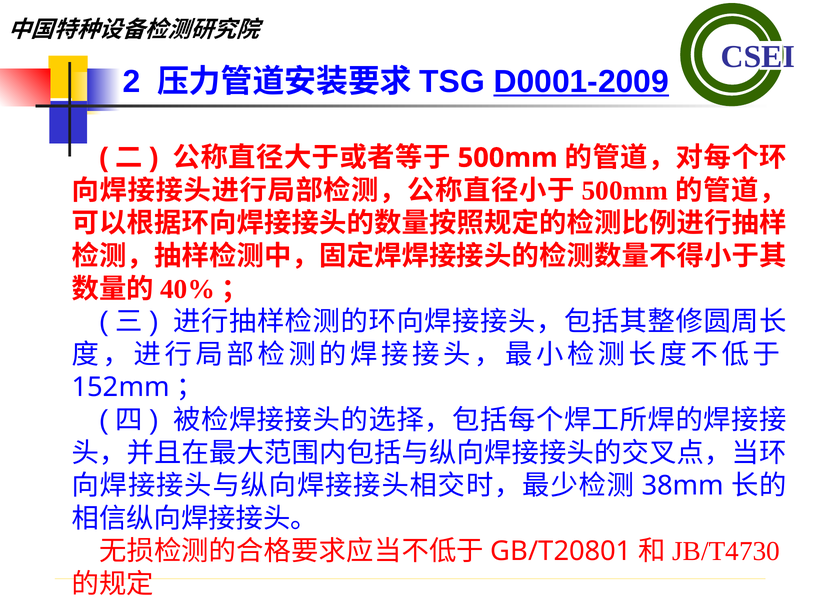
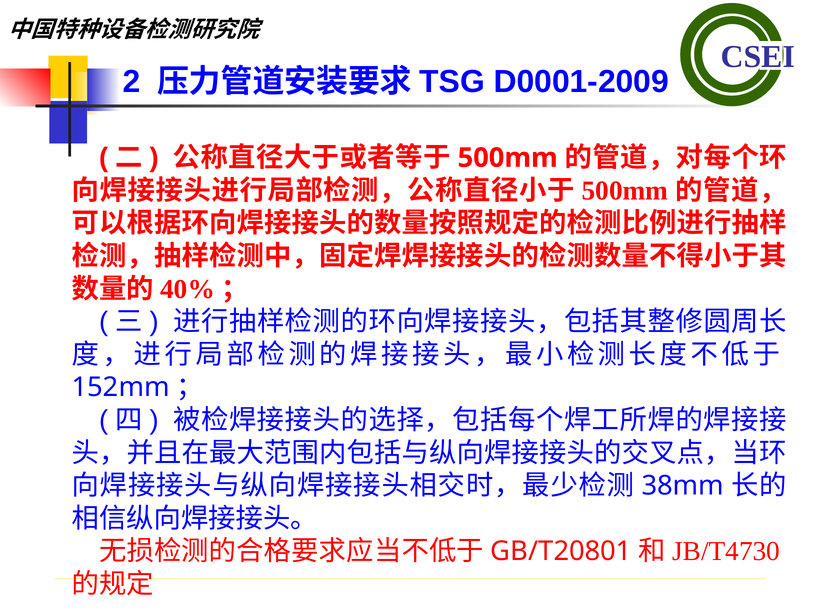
D0001-2009 underline: present -> none
